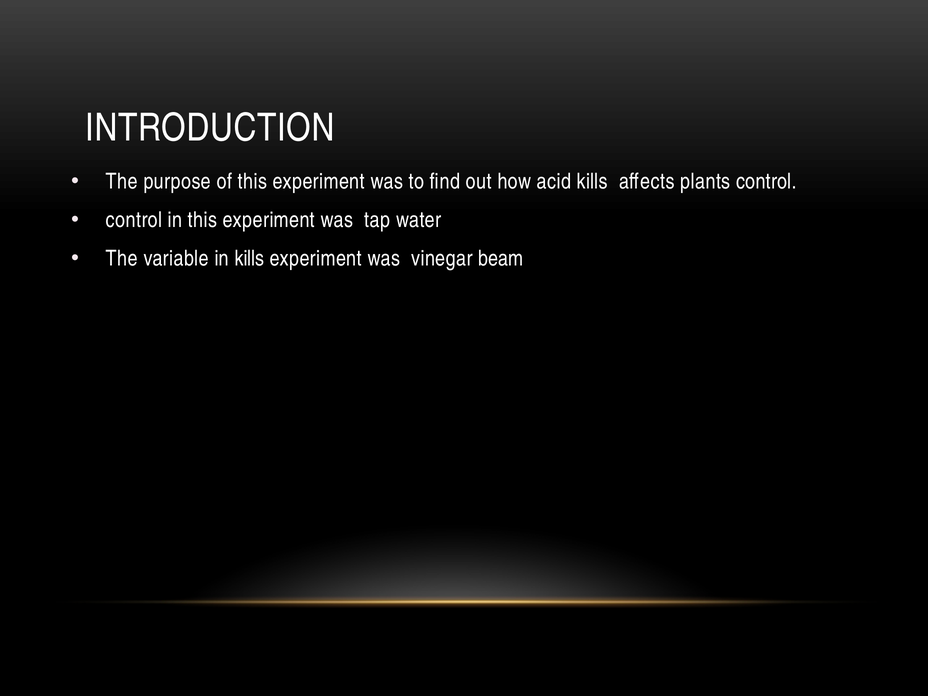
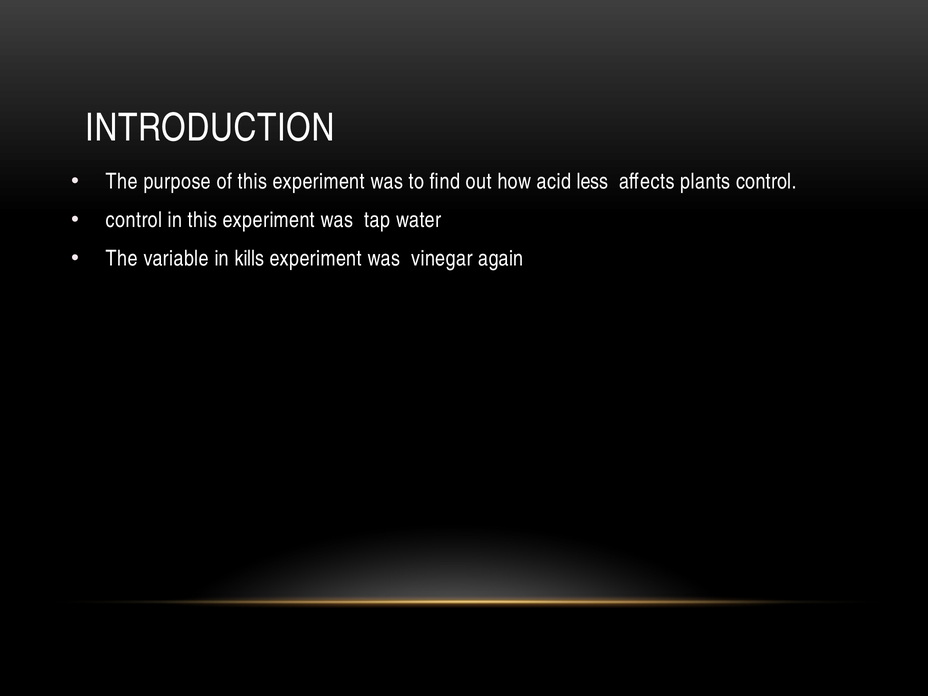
acid kills: kills -> less
beam: beam -> again
